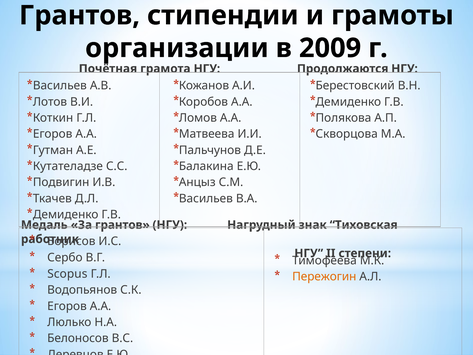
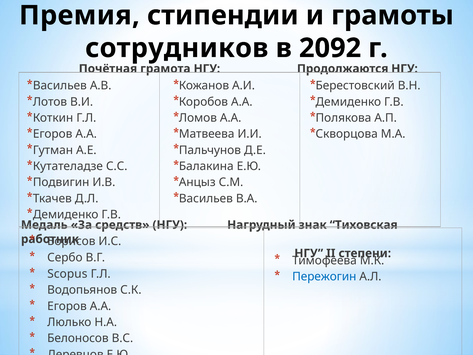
Грантов at (79, 15): Грантов -> Премия
организации: организации -> сотрудников
2009: 2009 -> 2092
За грантов: грантов -> средств
Пережогин colour: orange -> blue
